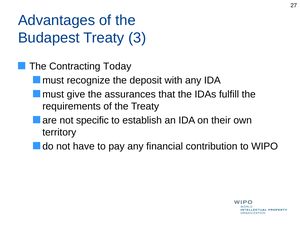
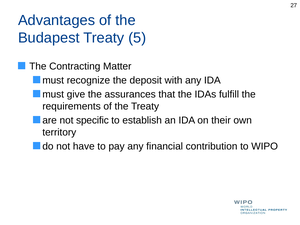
3: 3 -> 5
Today: Today -> Matter
